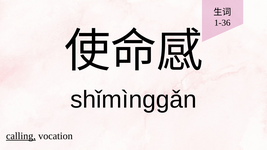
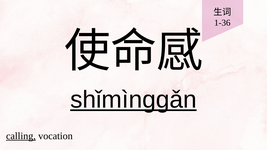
shǐmìnggǎn underline: none -> present
